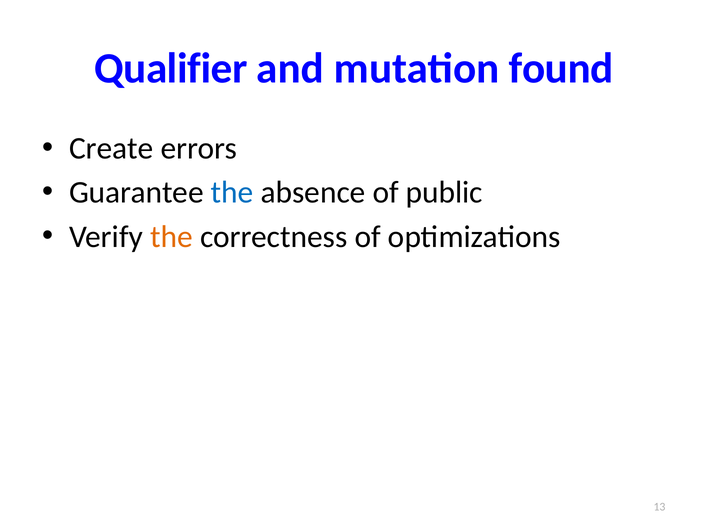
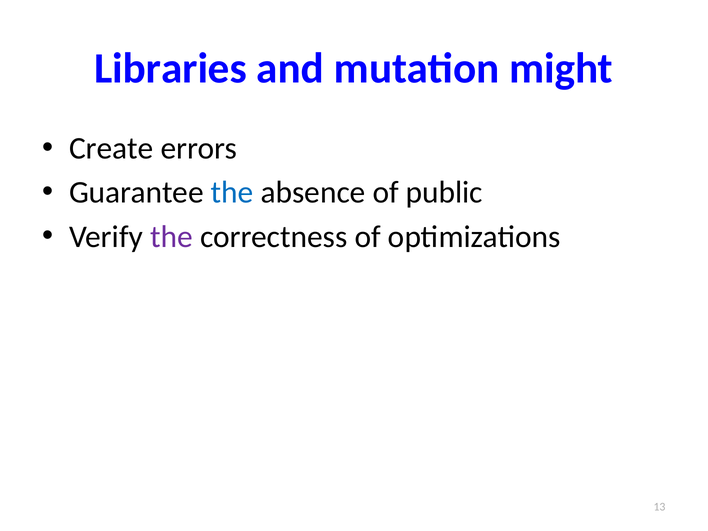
Qualifier: Qualifier -> Libraries
found: found -> might
the at (172, 237) colour: orange -> purple
